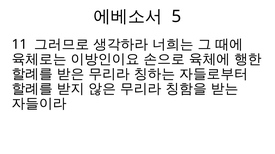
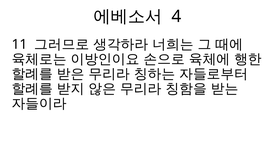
5: 5 -> 4
